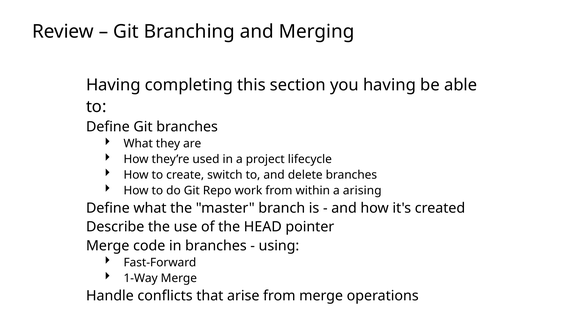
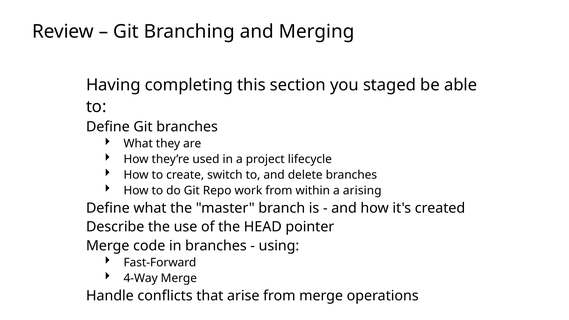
you having: having -> staged
1-Way: 1-Way -> 4-Way
